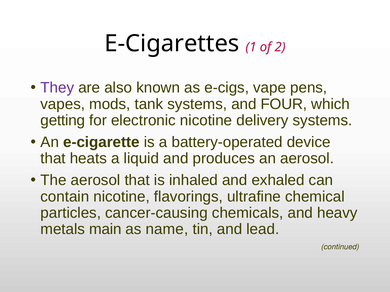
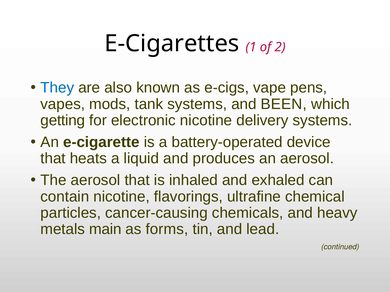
They colour: purple -> blue
FOUR: FOUR -> BEEN
name: name -> forms
